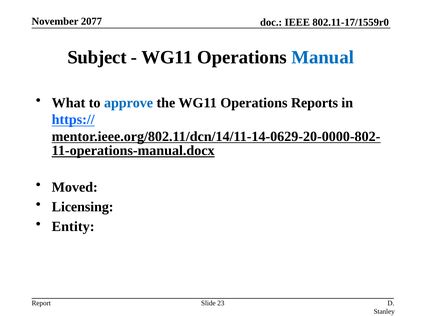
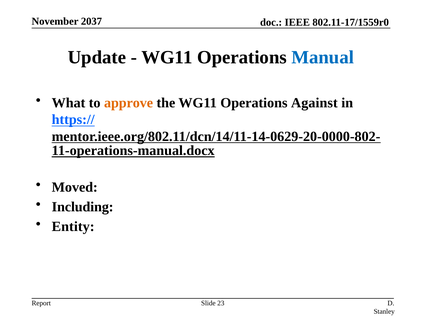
2077: 2077 -> 2037
Subject: Subject -> Update
approve colour: blue -> orange
Reports: Reports -> Against
Licensing: Licensing -> Including
